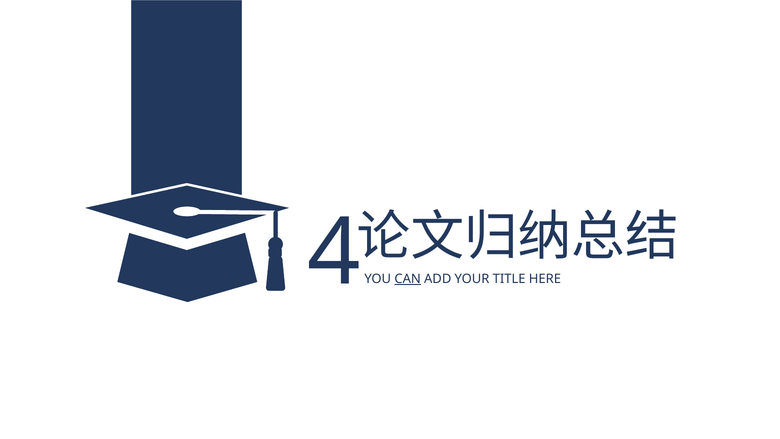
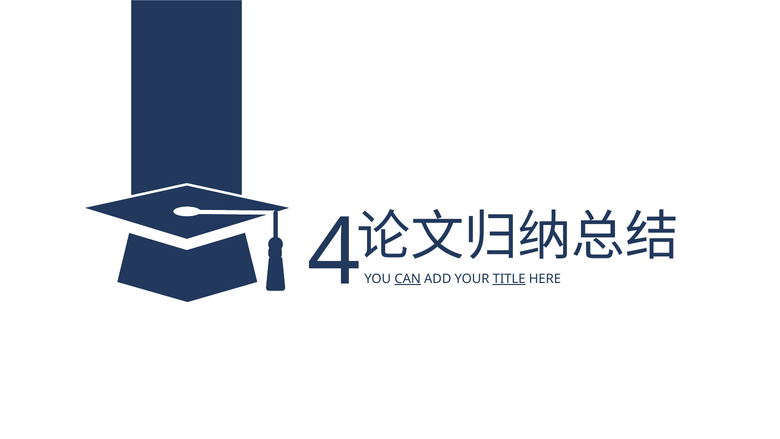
TITLE underline: none -> present
